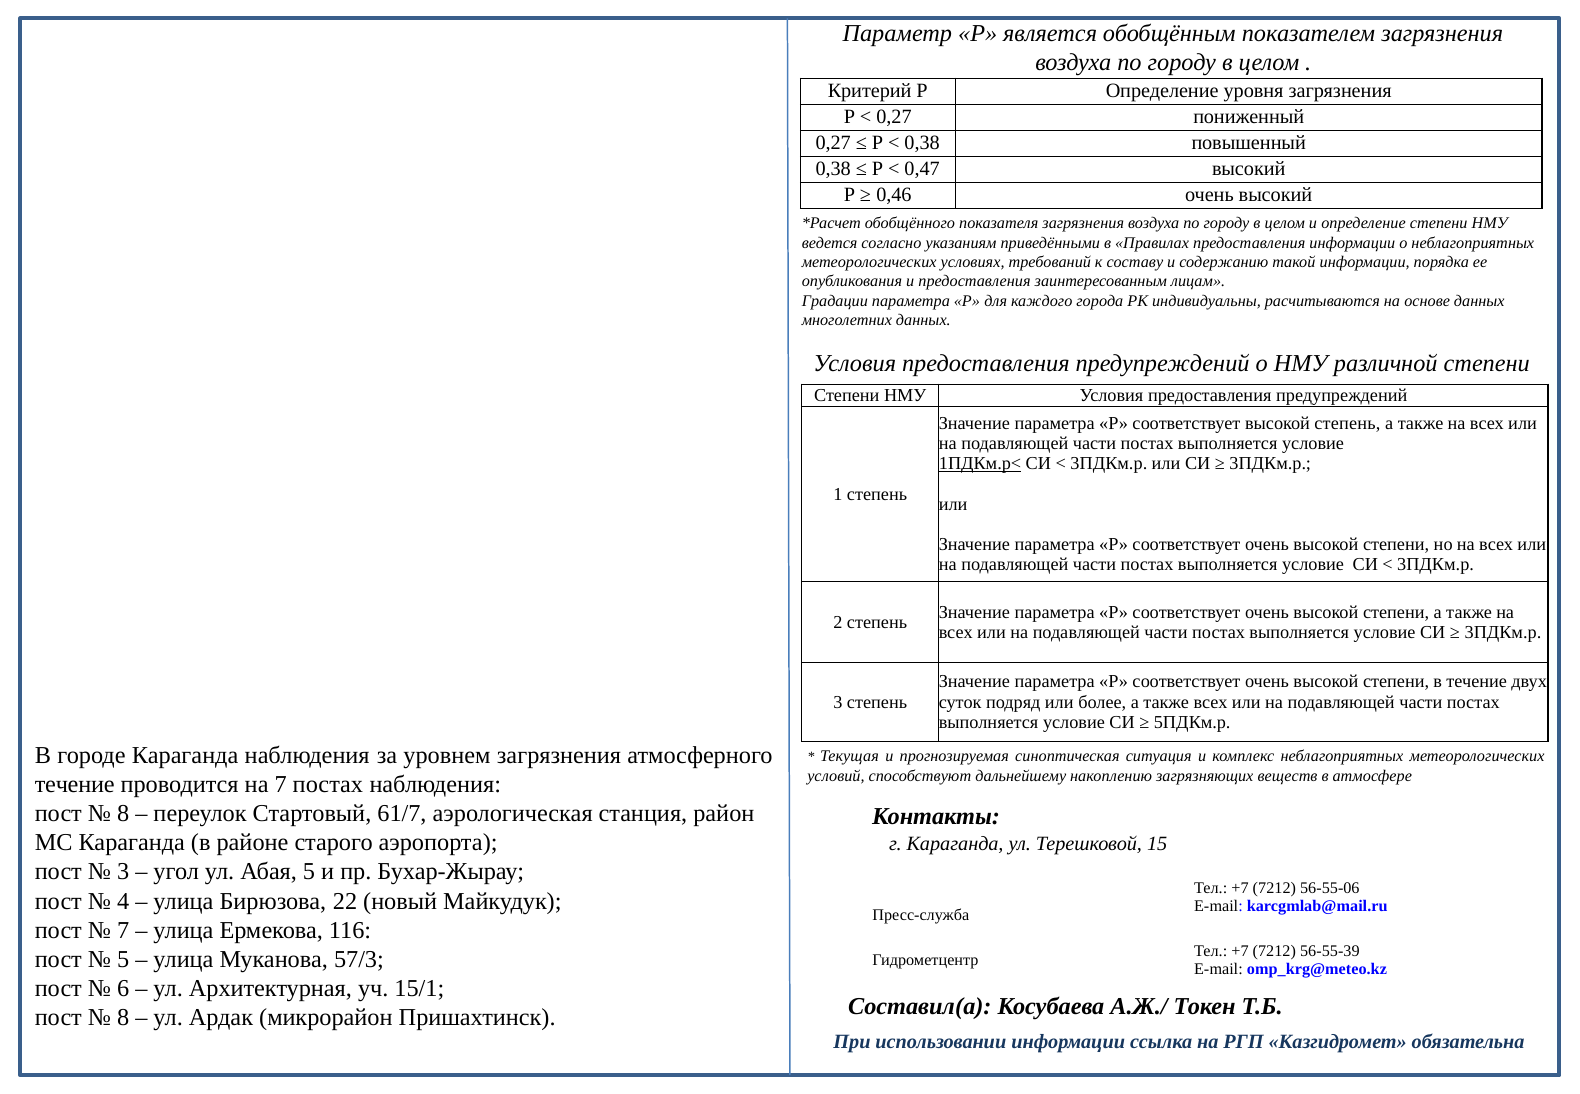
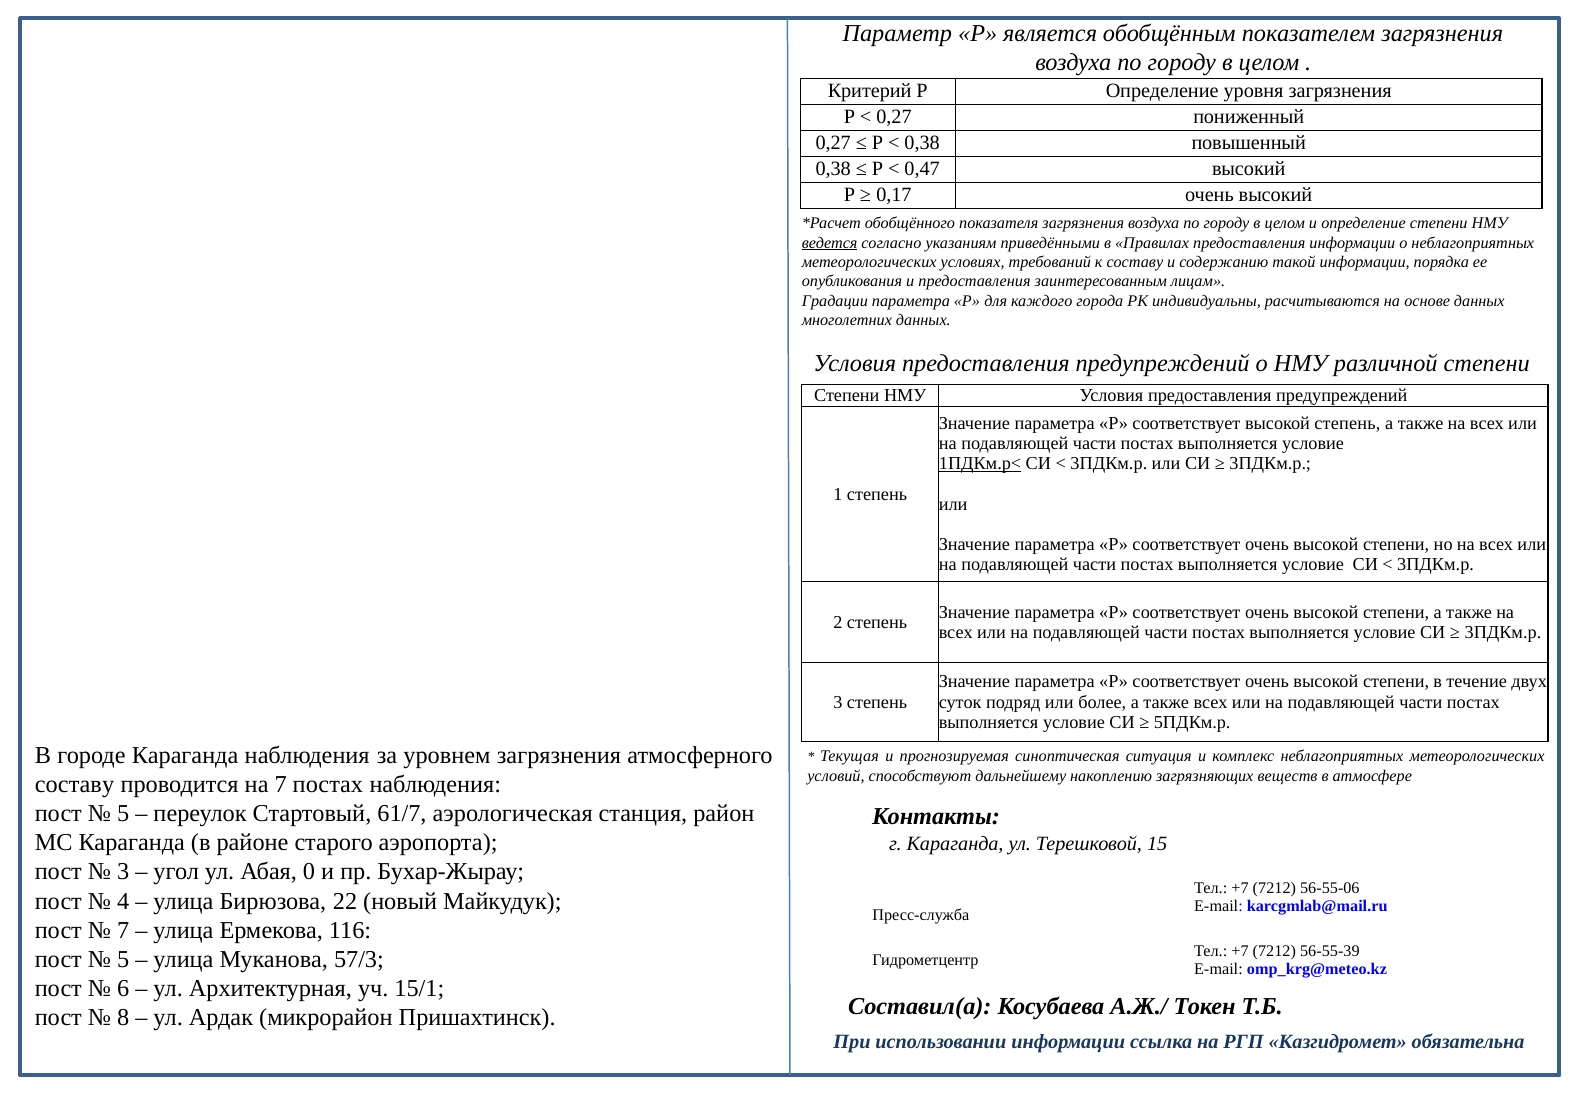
0,46: 0,46 -> 0,17
ведется underline: none -> present
течение at (75, 784): течение -> составу
8 at (123, 813): 8 -> 5
Абая 5: 5 -> 0
